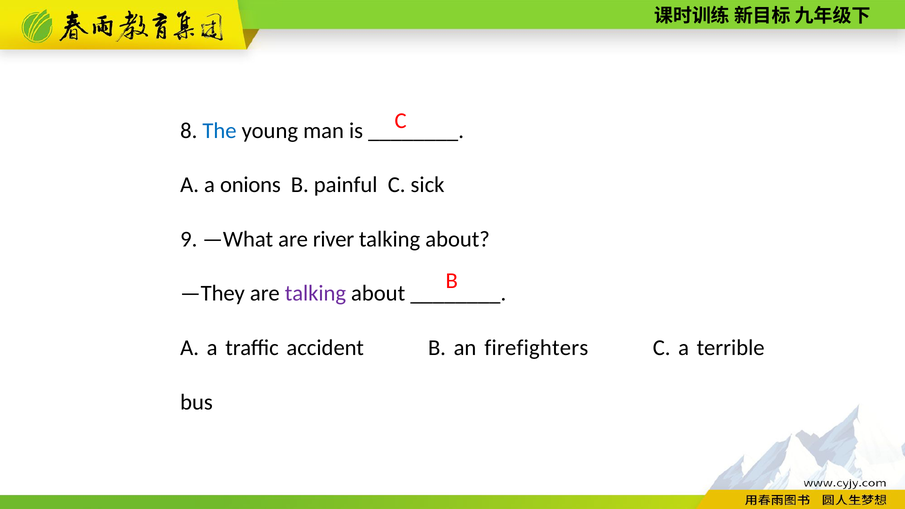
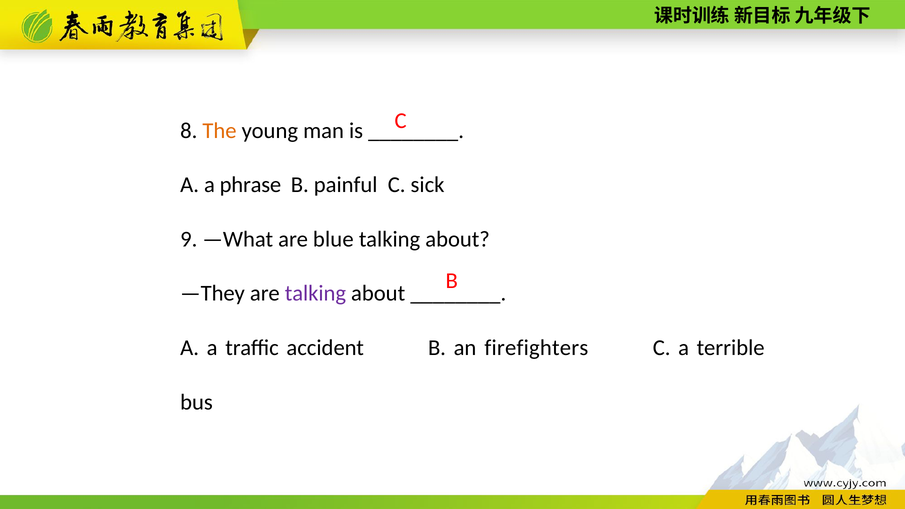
The colour: blue -> orange
onions: onions -> phrase
river: river -> blue
